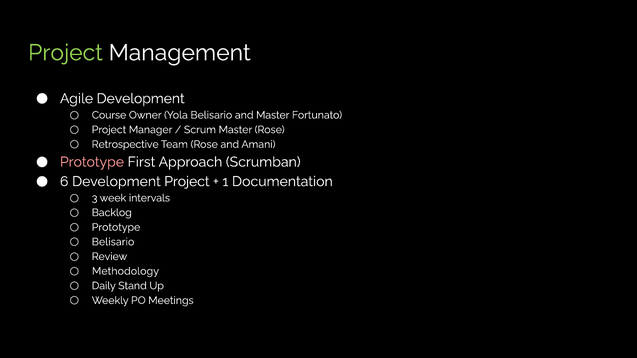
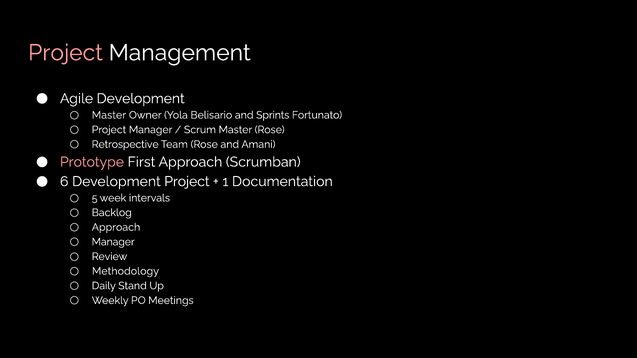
Project at (65, 53) colour: light green -> pink
Course at (109, 115): Course -> Master
and Master: Master -> Sprints
3: 3 -> 5
Prototype at (116, 227): Prototype -> Approach
Belisario at (113, 242): Belisario -> Manager
